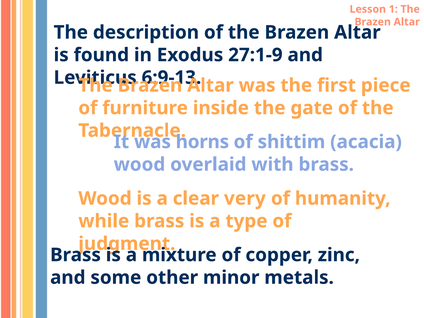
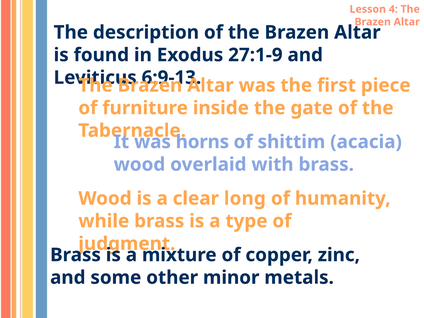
1: 1 -> 4
very: very -> long
